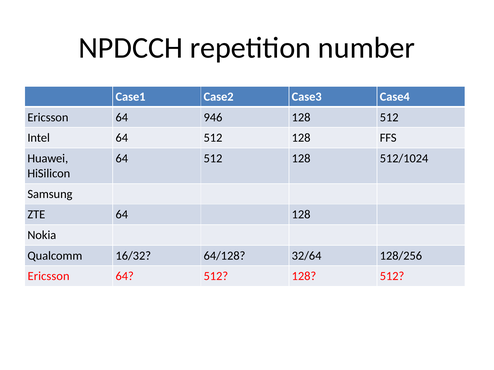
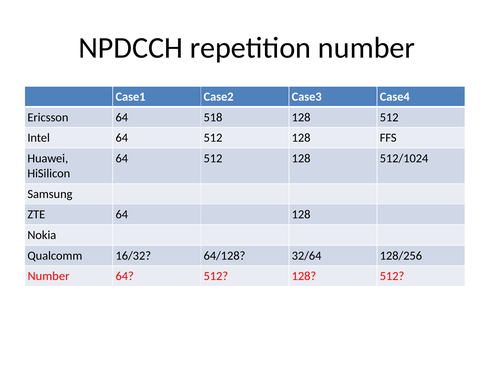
946: 946 -> 518
Ericsson at (49, 277): Ericsson -> Number
